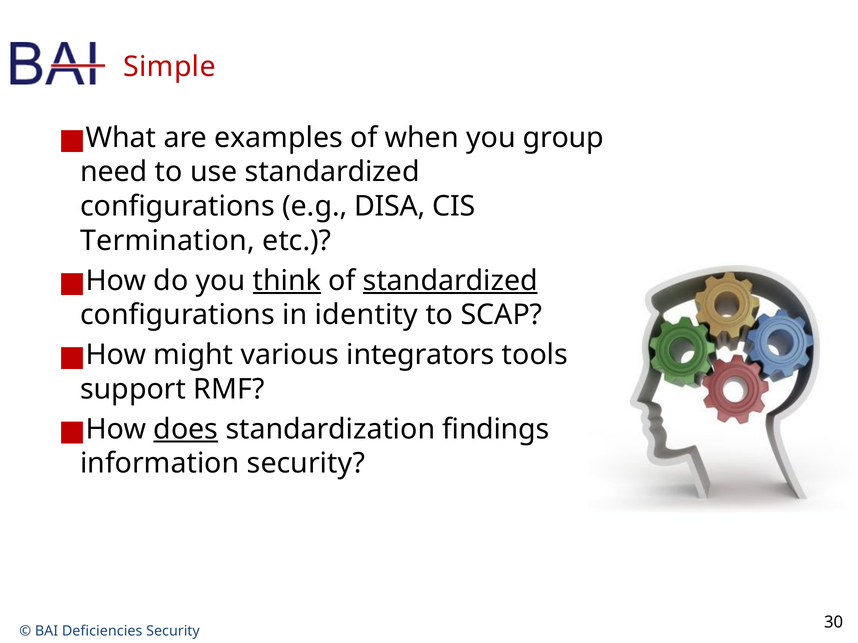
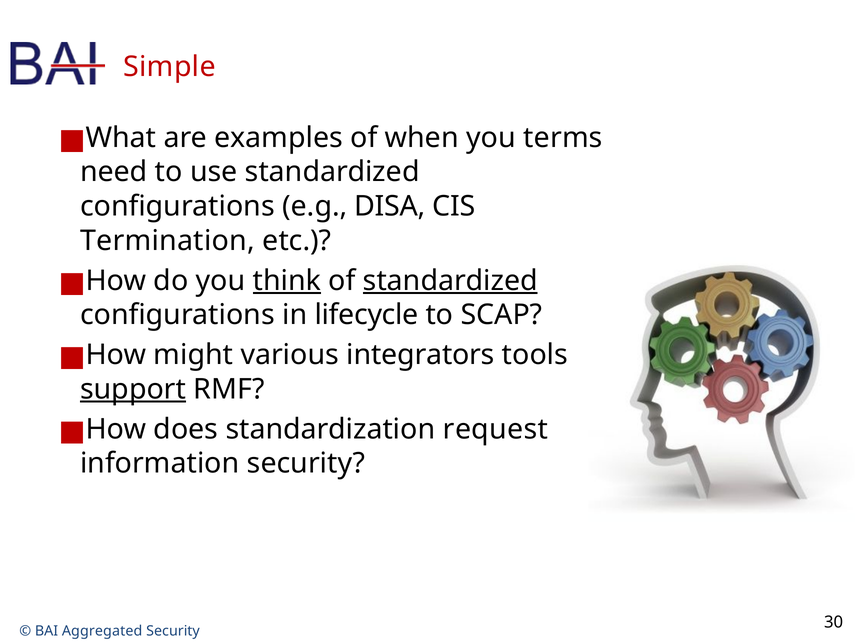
group: group -> terms
identity: identity -> lifecycle
support underline: none -> present
does underline: present -> none
findings: findings -> request
Deficiencies: Deficiencies -> Aggregated
